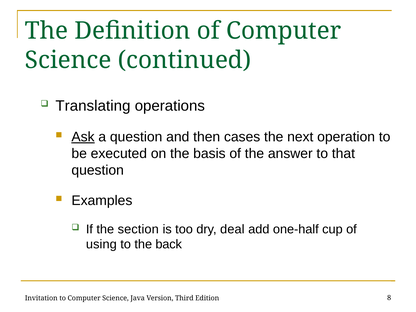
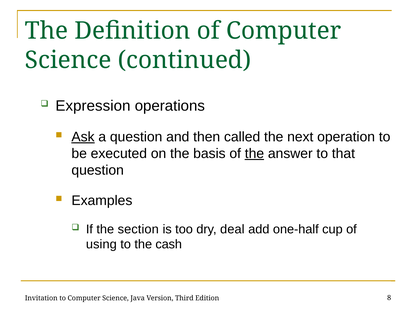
Translating: Translating -> Expression
cases: cases -> called
the at (254, 154) underline: none -> present
back: back -> cash
